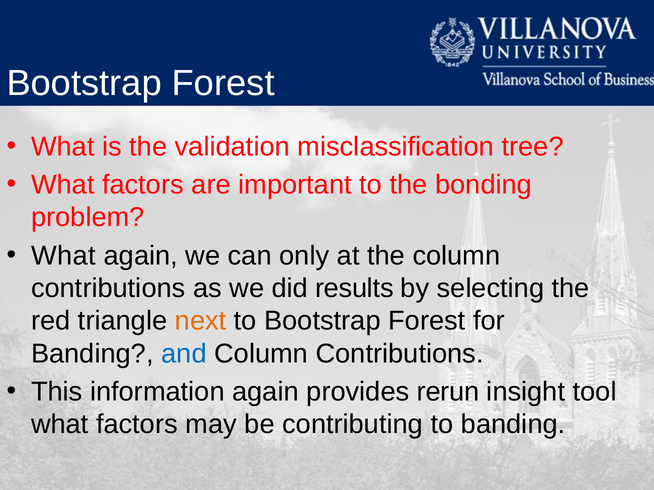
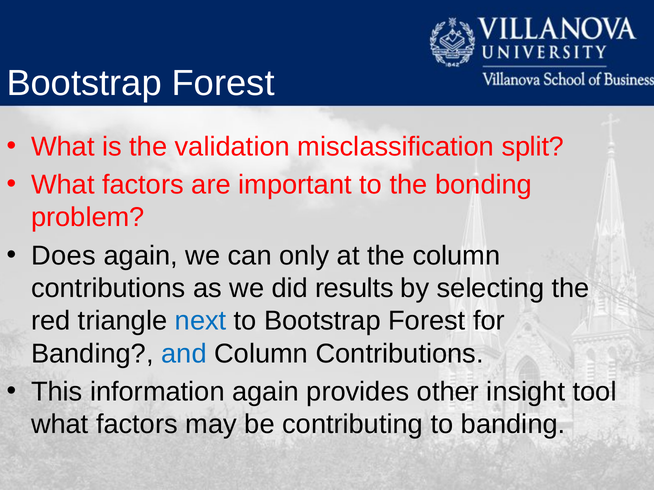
tree: tree -> split
What at (63, 256): What -> Does
next colour: orange -> blue
rerun: rerun -> other
